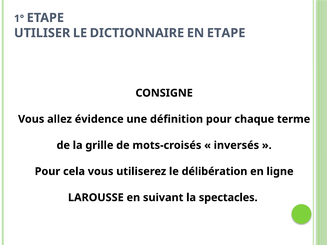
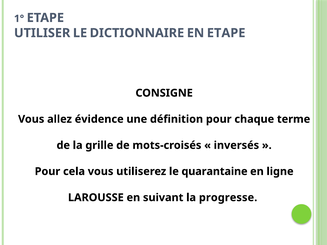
délibération: délibération -> quarantaine
spectacles: spectacles -> progresse
